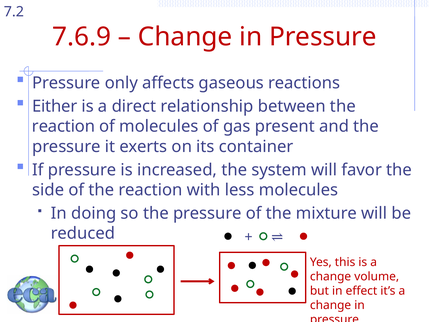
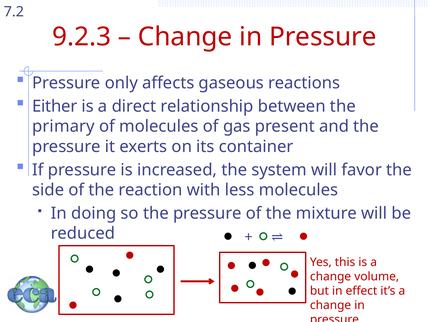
7.6.9: 7.6.9 -> 9.2.3
reaction at (64, 126): reaction -> primary
